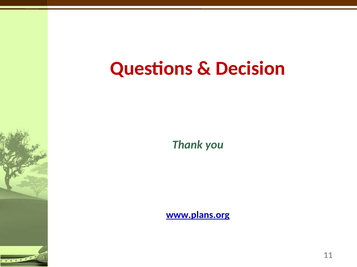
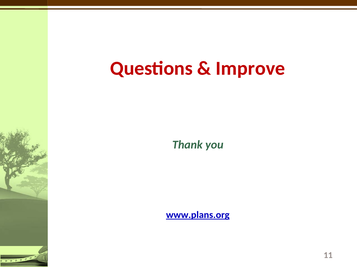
Decision: Decision -> Improve
